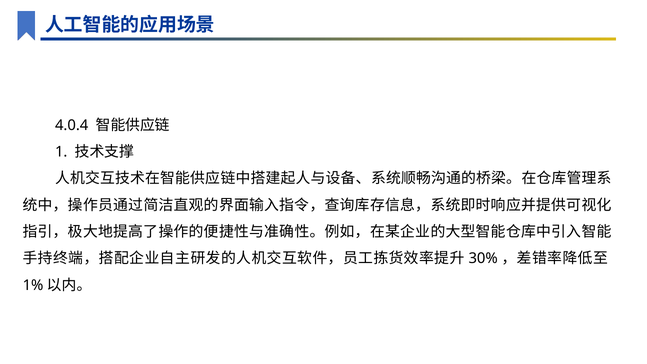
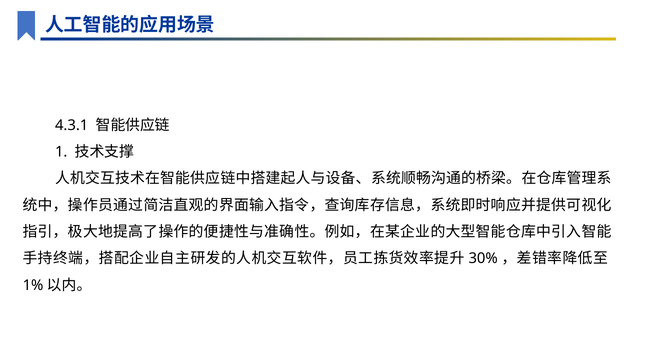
4.0.4: 4.0.4 -> 4.3.1
